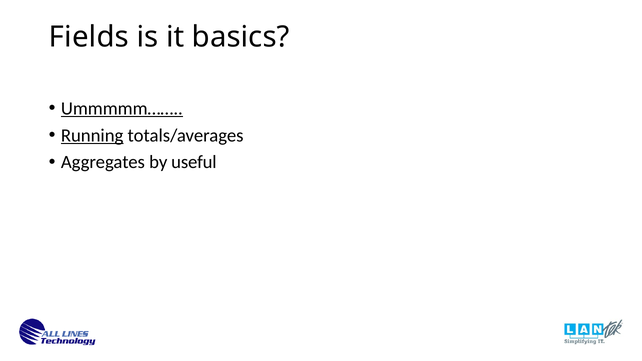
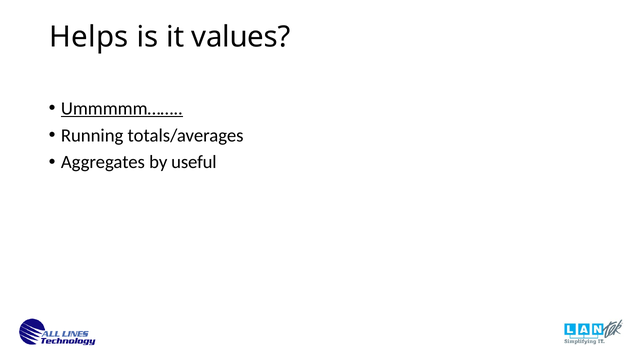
Fields: Fields -> Helps
basics: basics -> values
Running underline: present -> none
